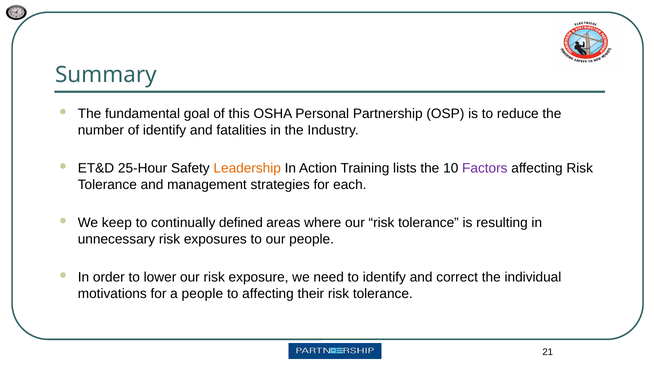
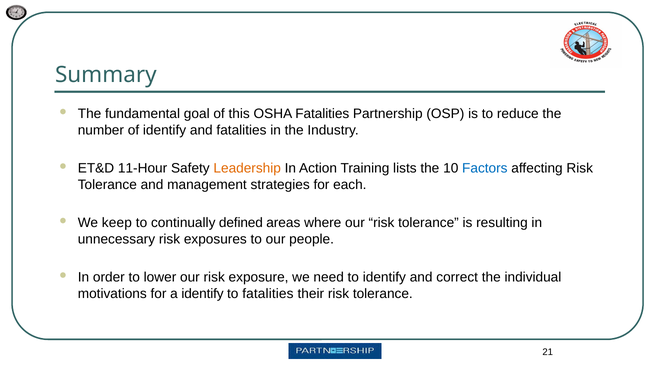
OSHA Personal: Personal -> Fatalities
25-Hour: 25-Hour -> 11-Hour
Factors colour: purple -> blue
a people: people -> identify
to affecting: affecting -> fatalities
